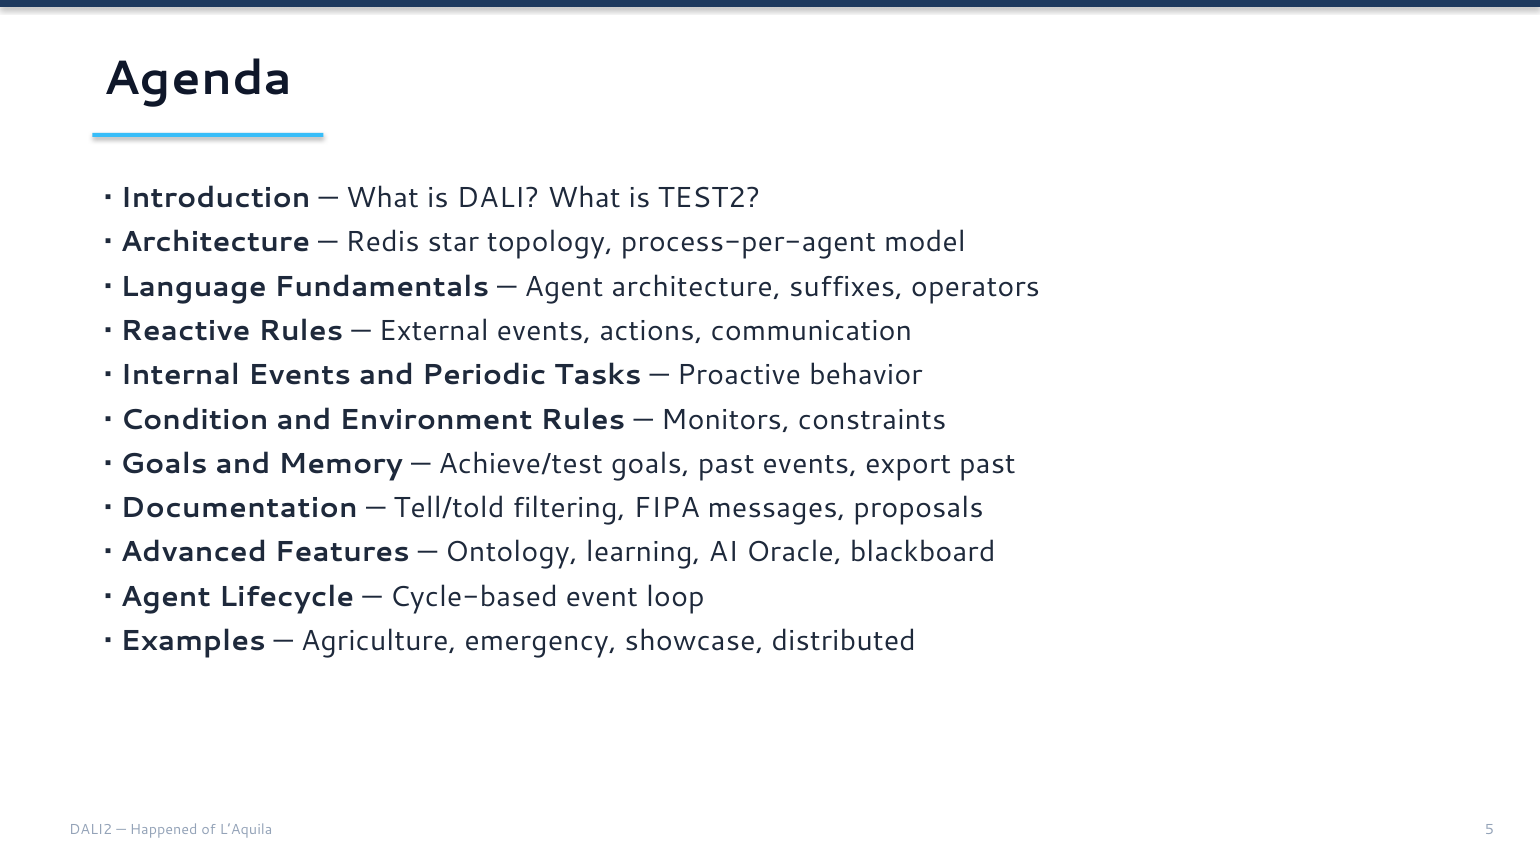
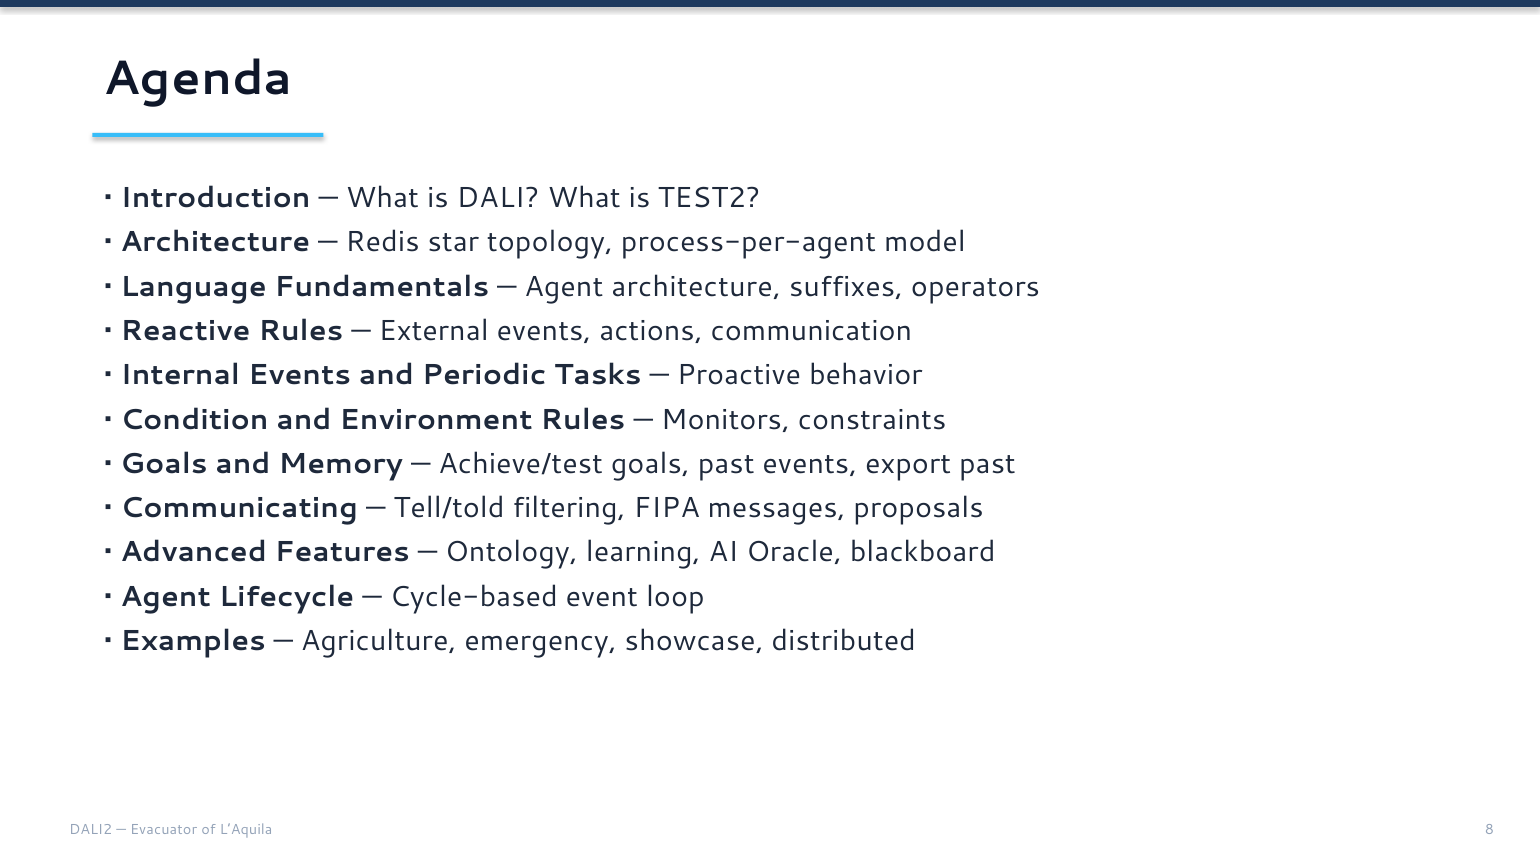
Documentation: Documentation -> Communicating
Happened: Happened -> Evacuator
5: 5 -> 8
